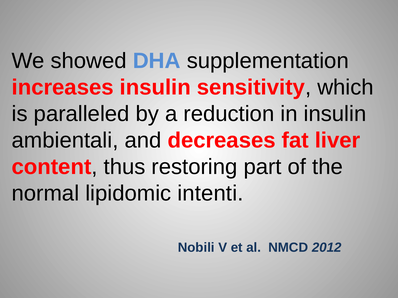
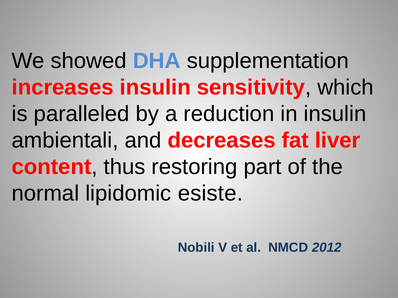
intenti: intenti -> esiste
